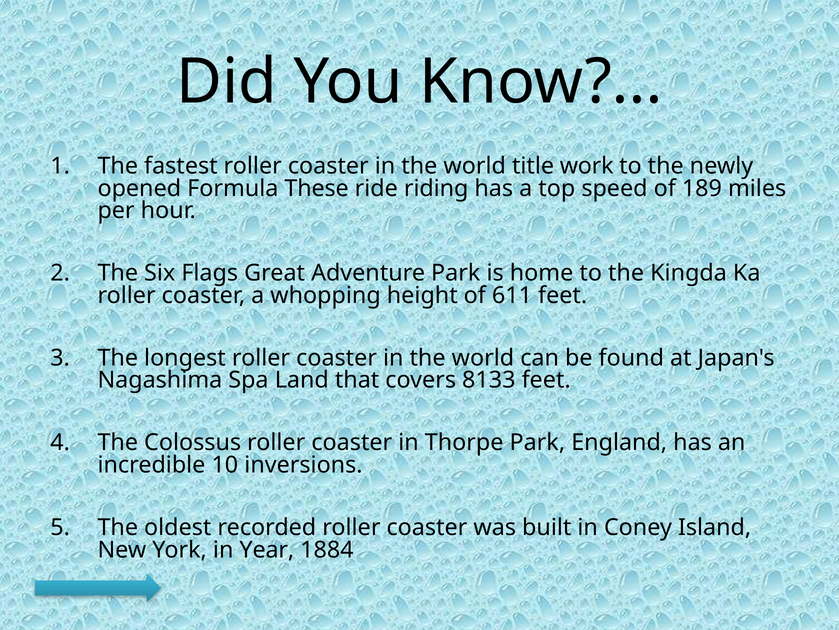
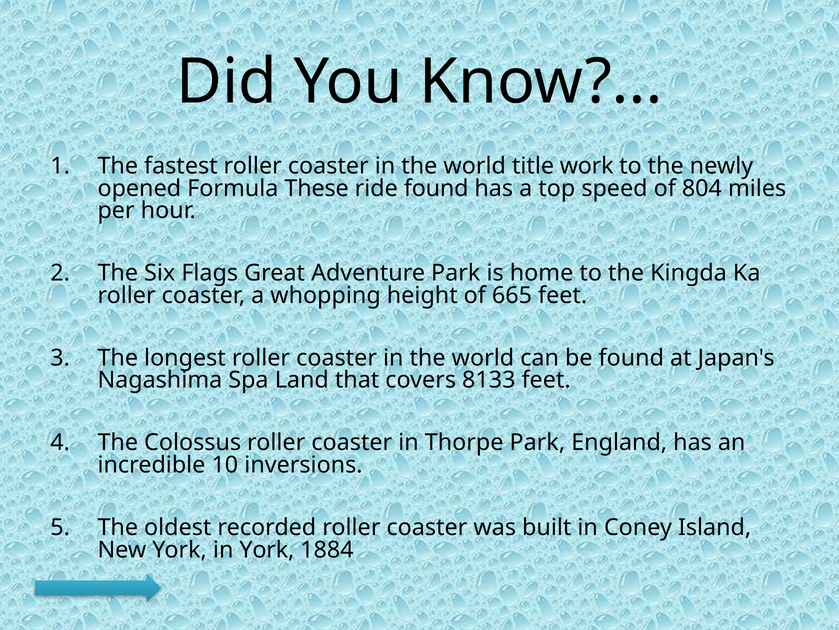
ride riding: riding -> found
189: 189 -> 804
611: 611 -> 665
in Year: Year -> York
